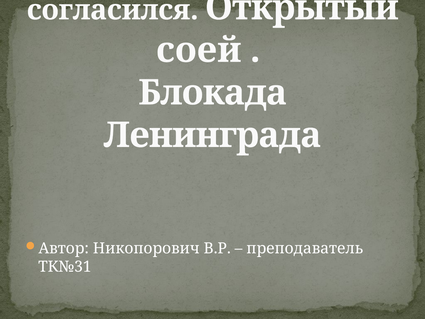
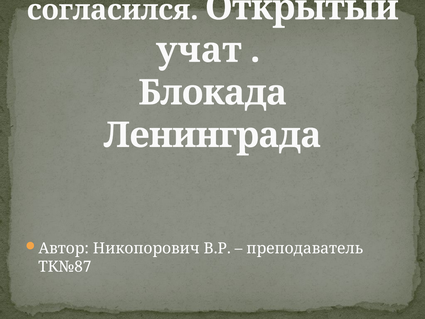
соей: соей -> учат
ТК№31: ТК№31 -> ТК№87
